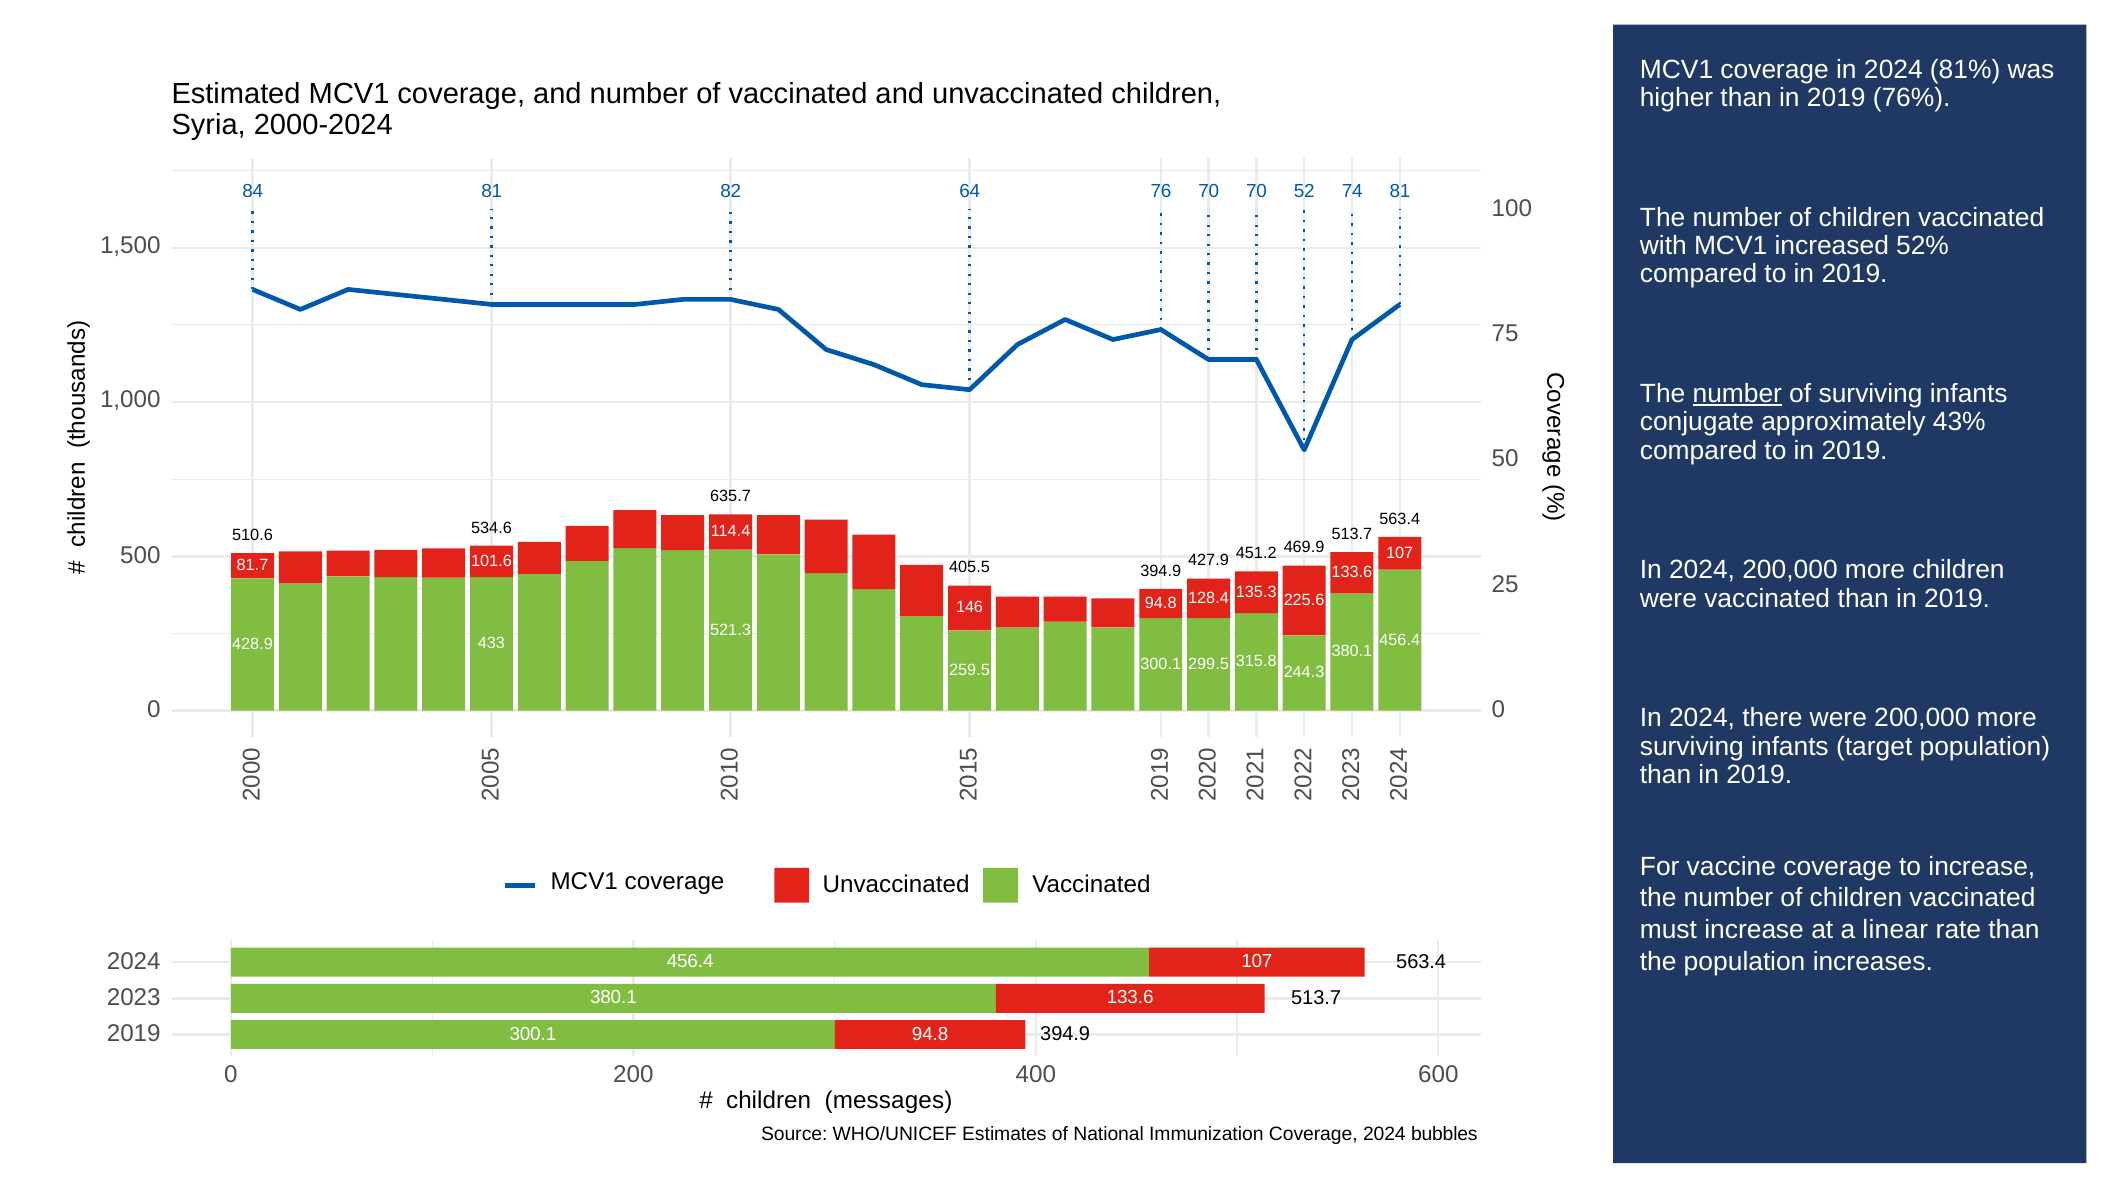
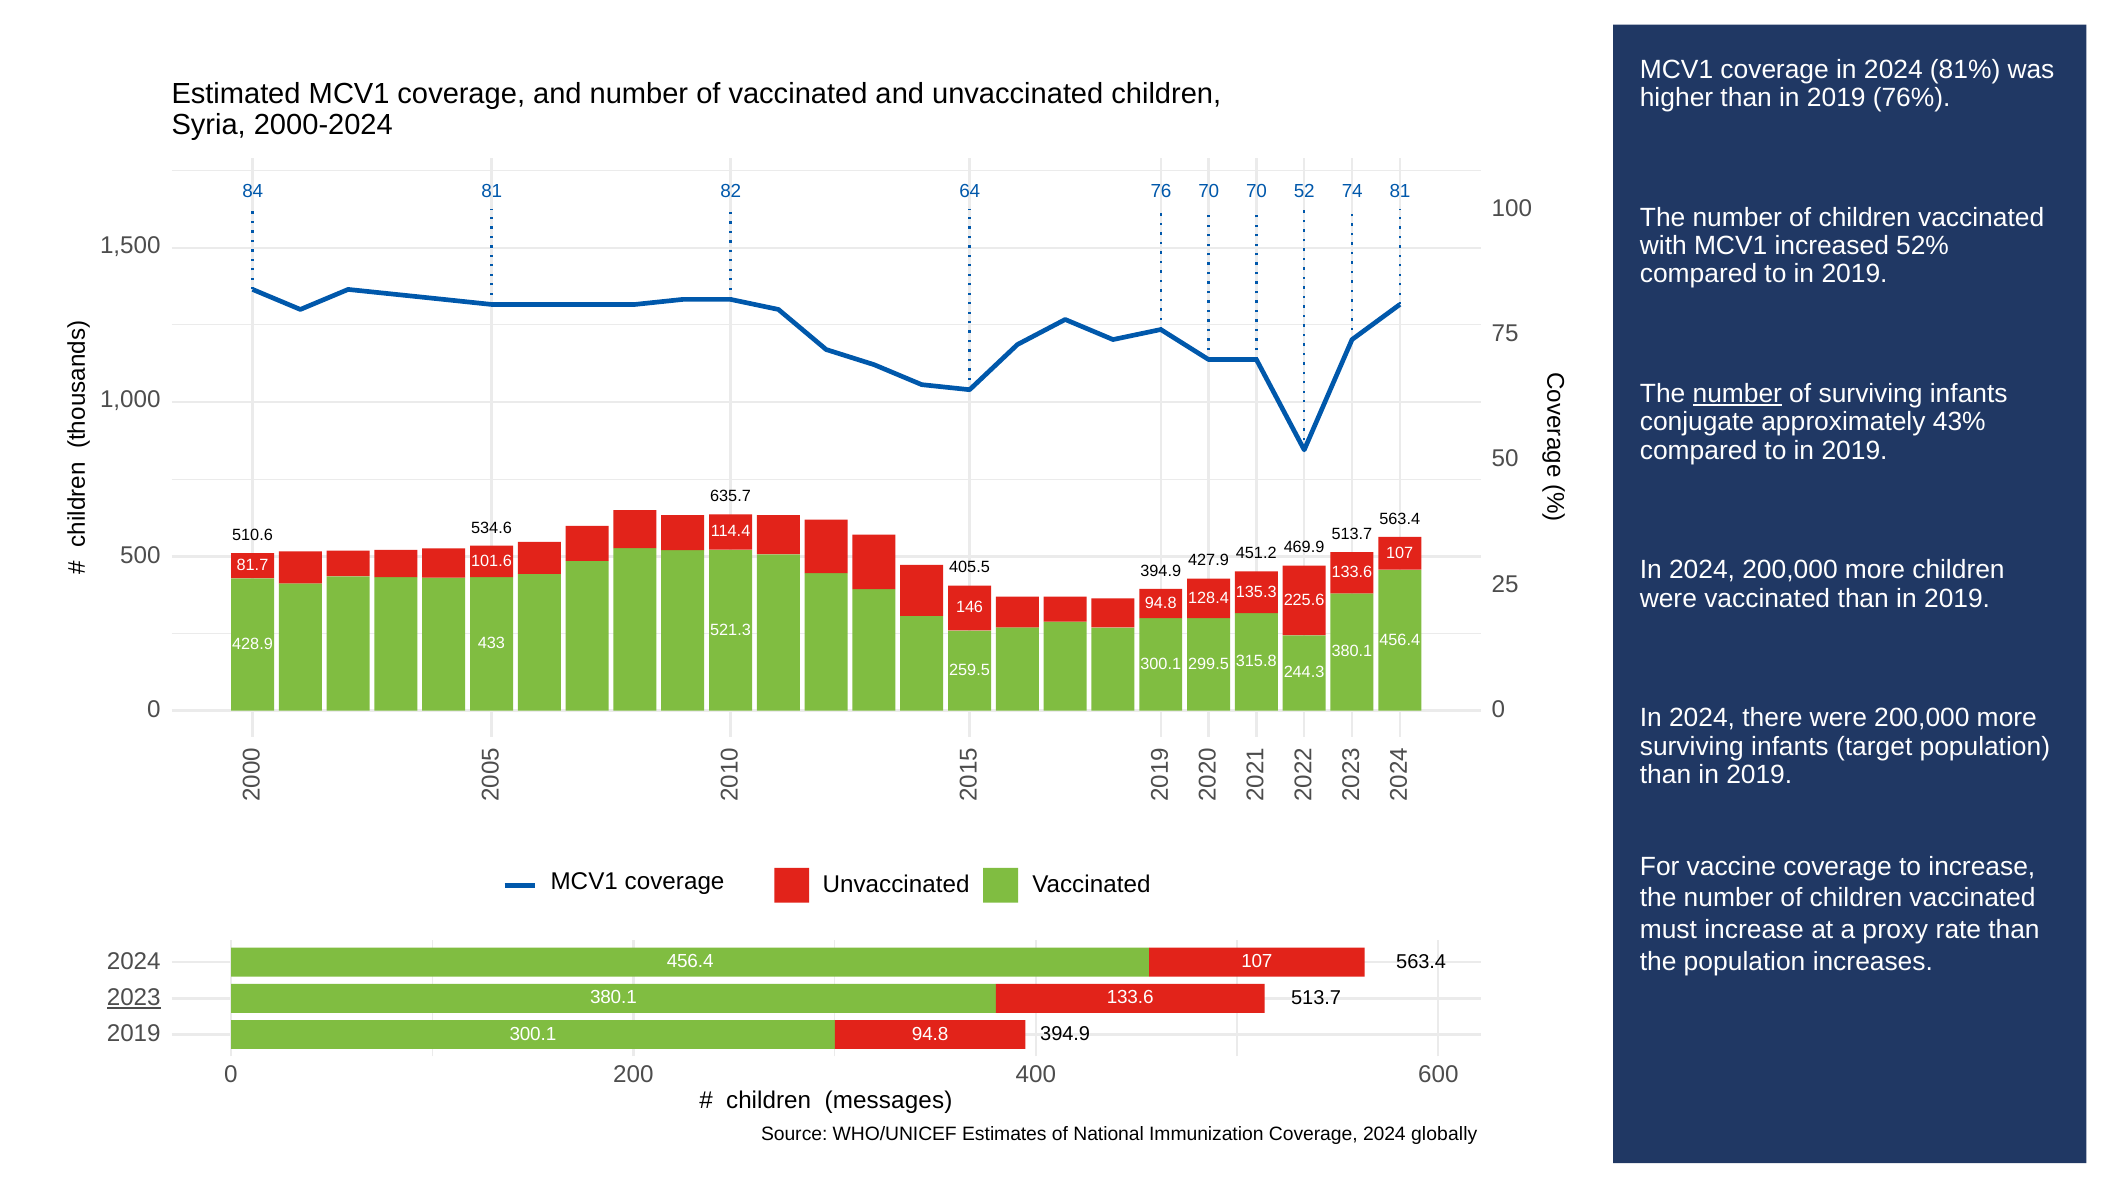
linear: linear -> proxy
2023 underline: none -> present
bubbles: bubbles -> globally
